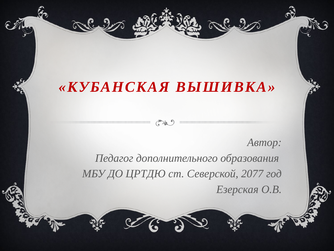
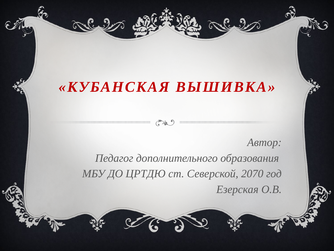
2077: 2077 -> 2070
